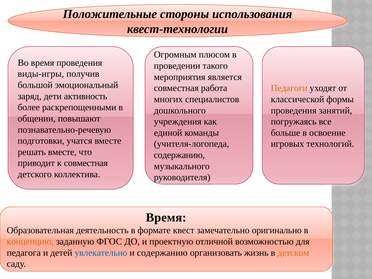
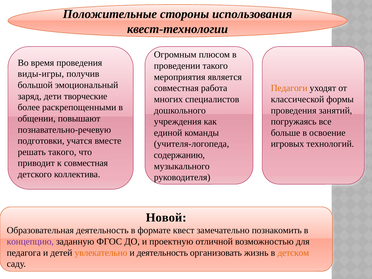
активность: активность -> творческие
решать вместе: вместе -> такого
Время at (166, 218): Время -> Новой
оригинально: оригинально -> познакомить
концепцию colour: orange -> purple
увлекательно colour: blue -> orange
и содержанию: содержанию -> деятельность
